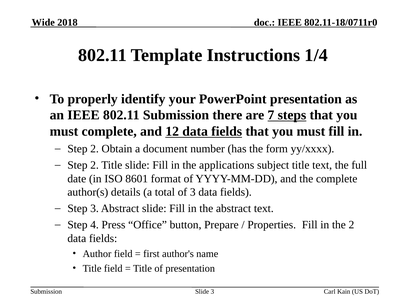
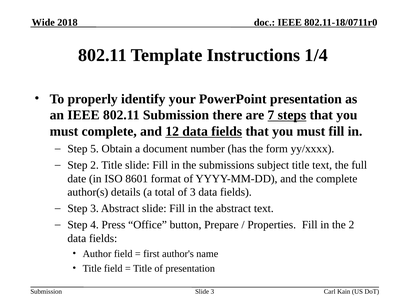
2 at (95, 149): 2 -> 5
applications: applications -> submissions
